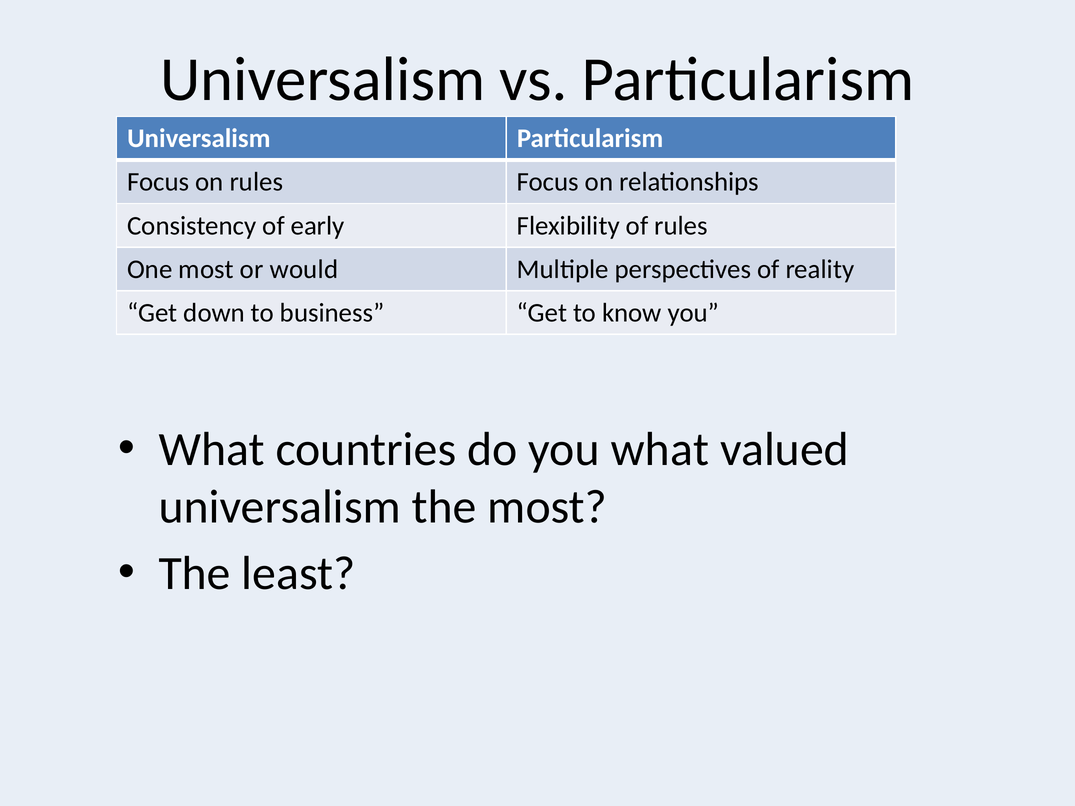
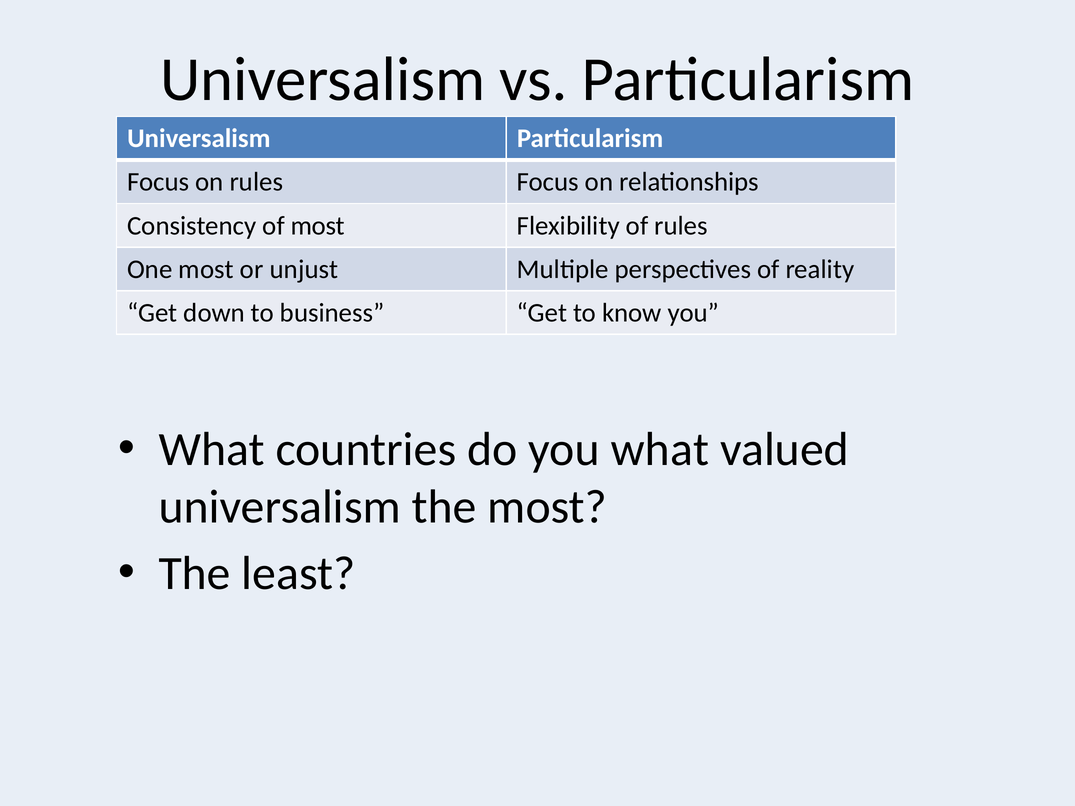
of early: early -> most
would: would -> unjust
